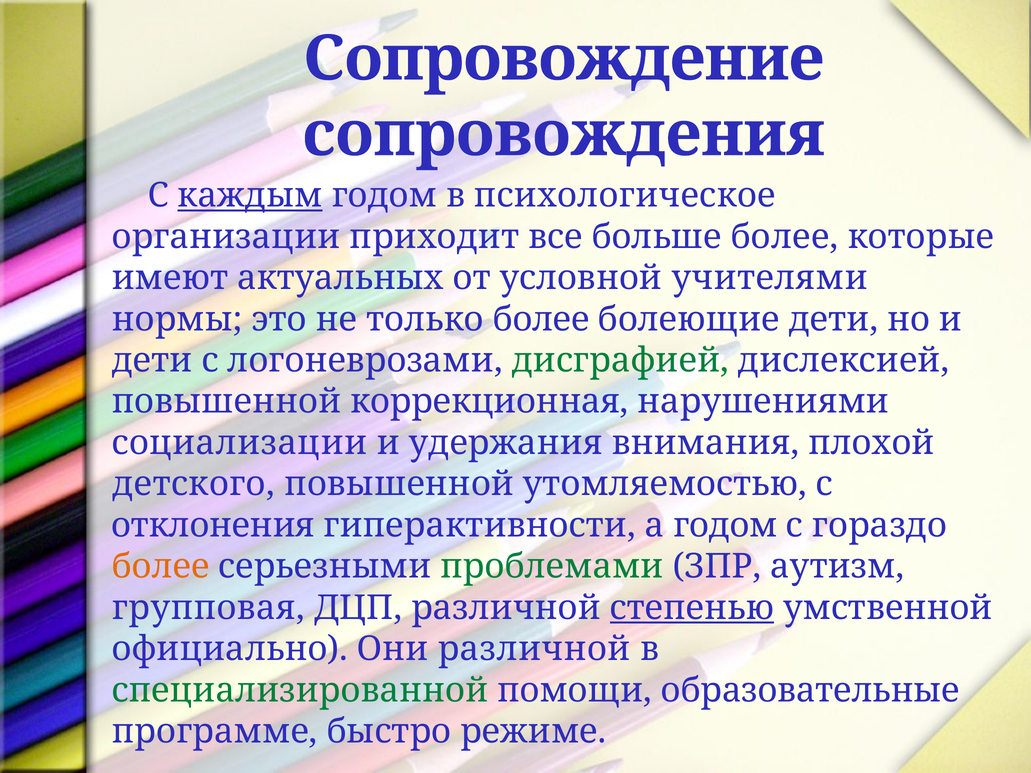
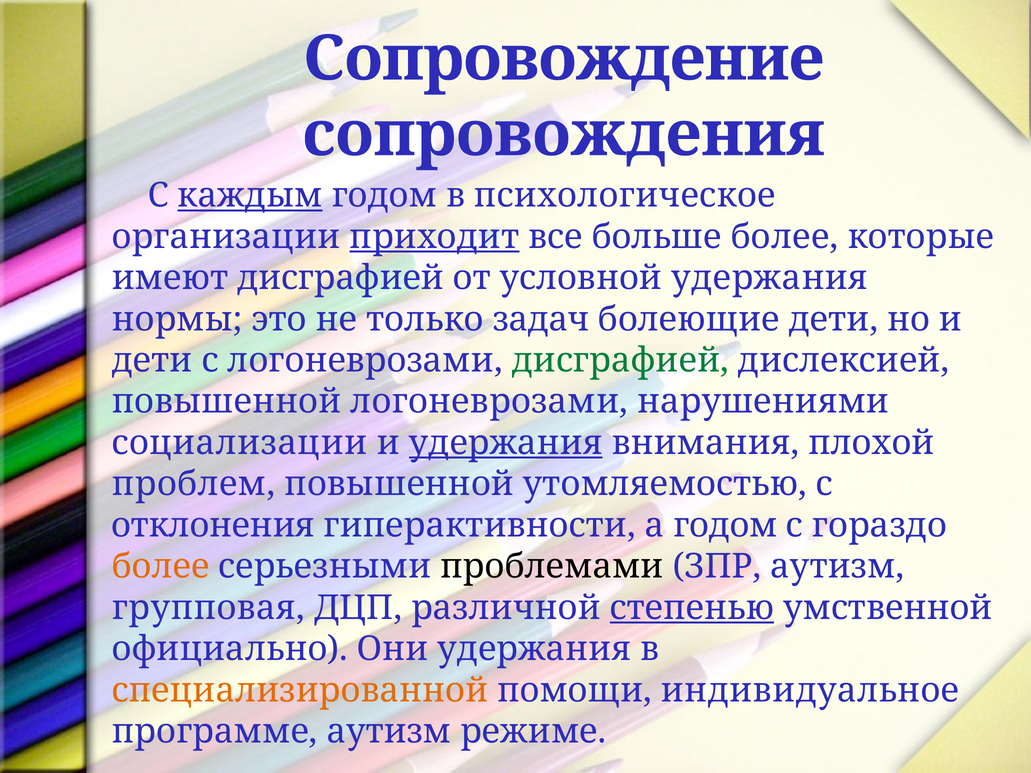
приходит underline: none -> present
имеют актуальных: актуальных -> дисграфией
условной учителями: учителями -> удержания
только более: более -> задач
повышенной коррекционная: коррекционная -> логоневрозами
удержания at (506, 443) underline: none -> present
детского: детского -> проблем
проблемами colour: green -> black
Они различной: различной -> удержания
специализированной colour: green -> orange
образовательные: образовательные -> индивидуальное
программе быстро: быстро -> аутизм
